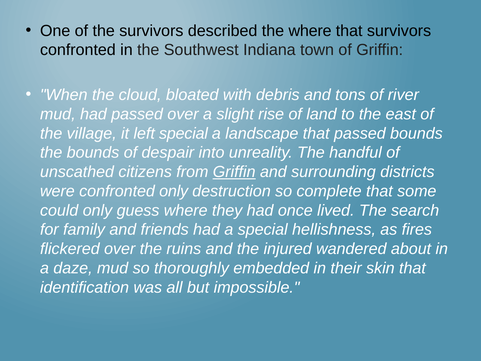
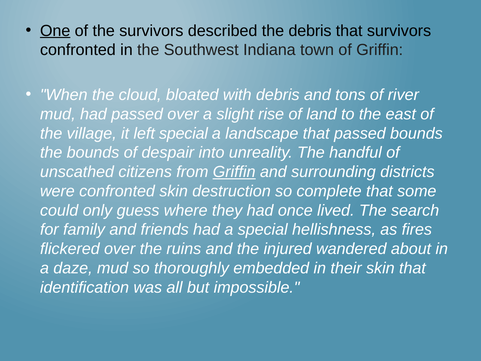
One underline: none -> present
the where: where -> debris
confronted only: only -> skin
